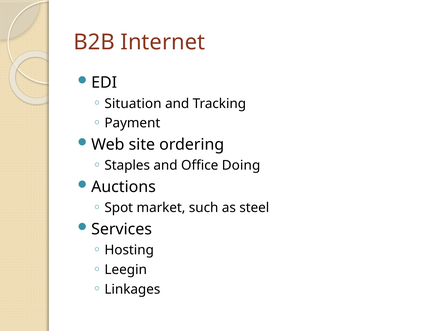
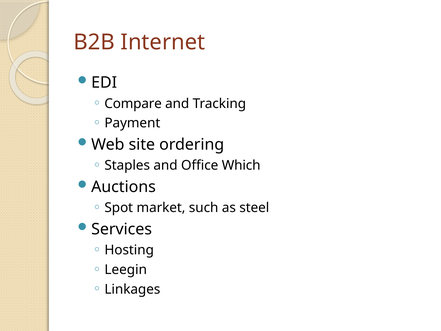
Situation: Situation -> Compare
Doing: Doing -> Which
